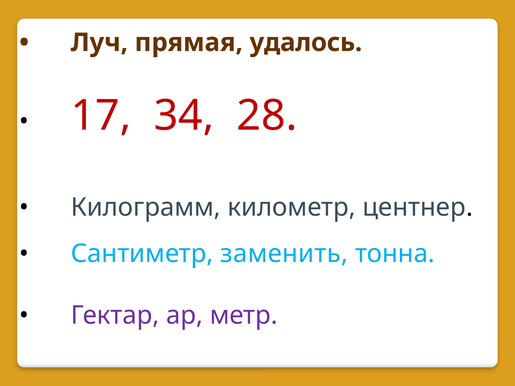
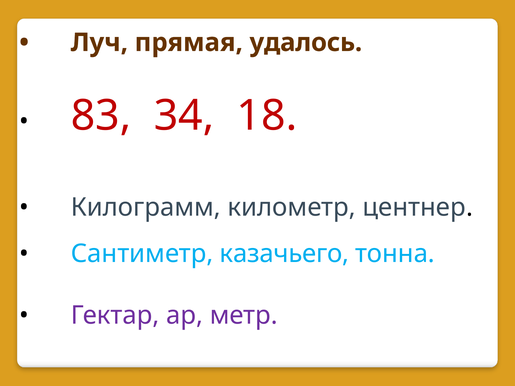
17: 17 -> 83
28: 28 -> 18
заменить: заменить -> казачьего
